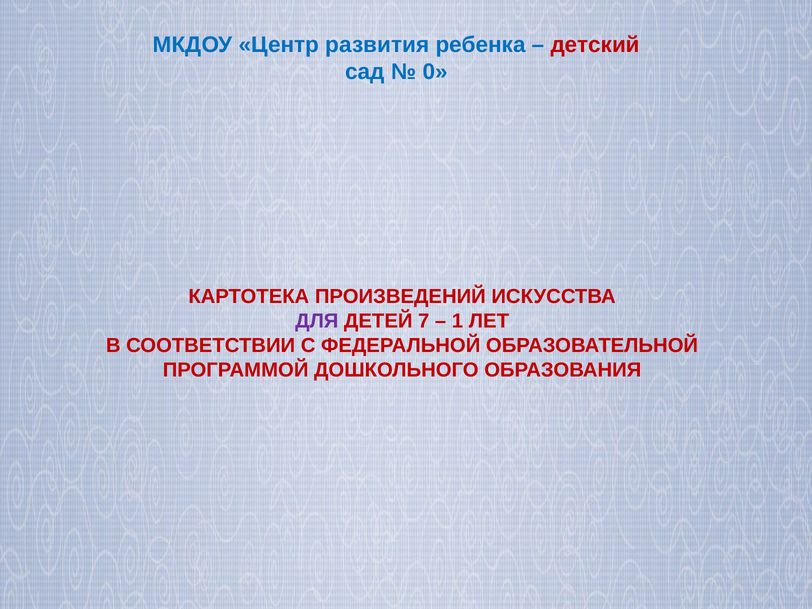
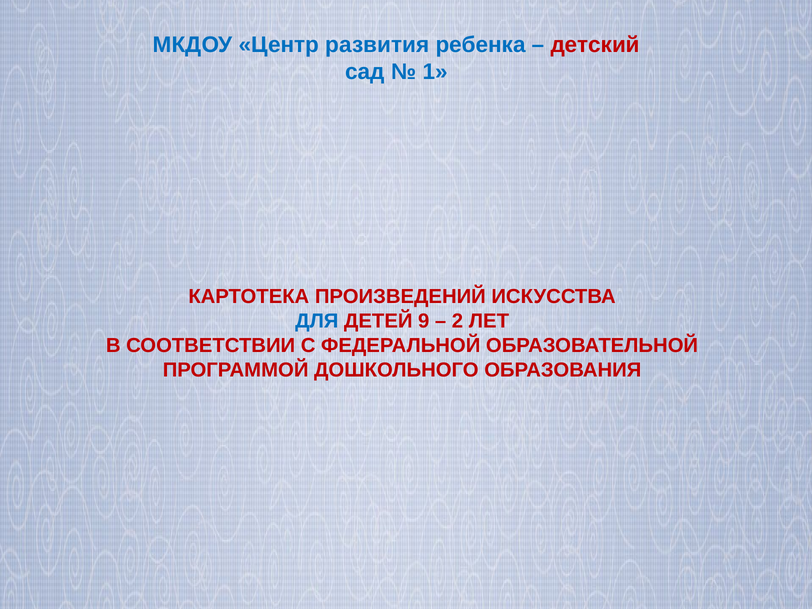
0: 0 -> 1
ДЛЯ colour: purple -> blue
7: 7 -> 9
1: 1 -> 2
